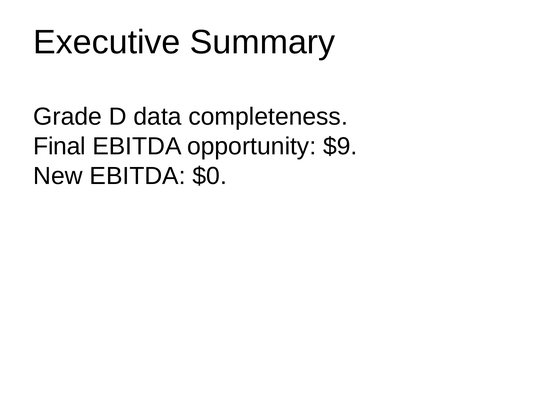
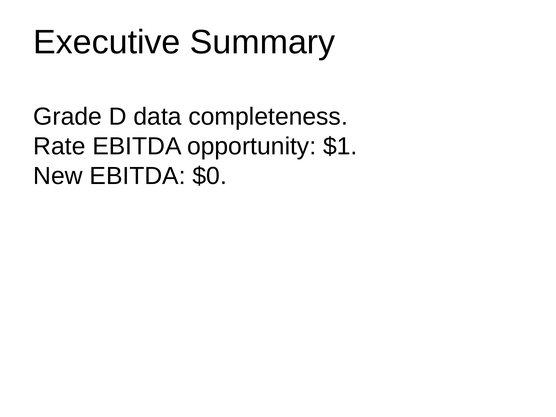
Final: Final -> Rate
$9: $9 -> $1
